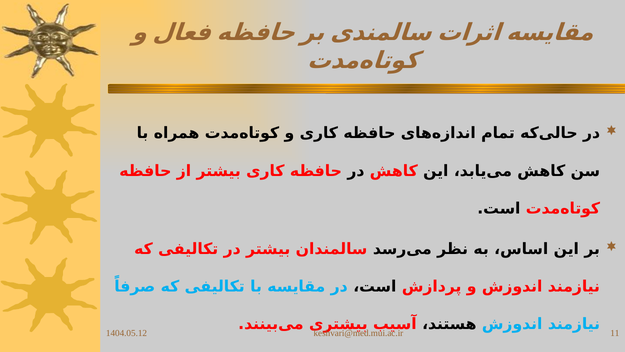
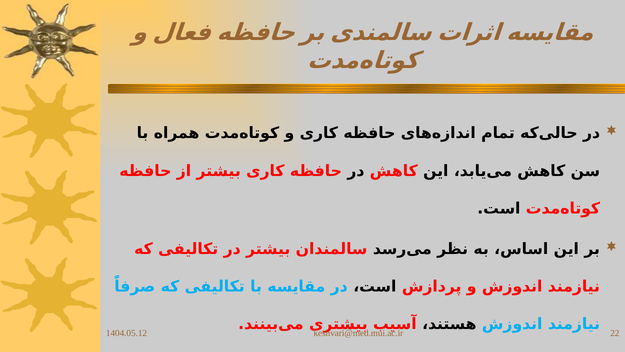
11: 11 -> 22
